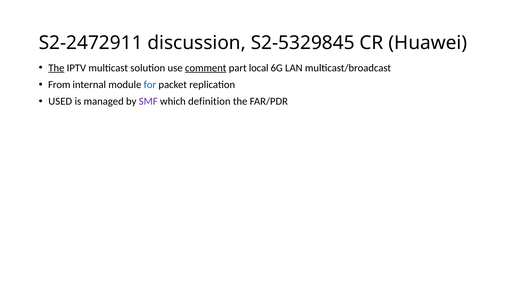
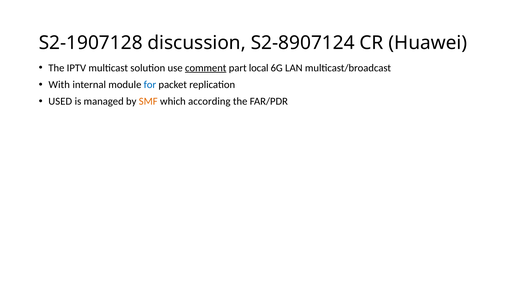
S2-2472911: S2-2472911 -> S2-1907128
S2-5329845: S2-5329845 -> S2-8907124
The at (56, 68) underline: present -> none
From: From -> With
SMF colour: purple -> orange
definition: definition -> according
